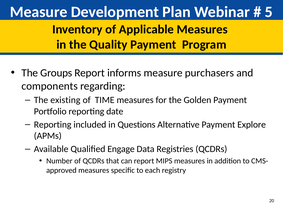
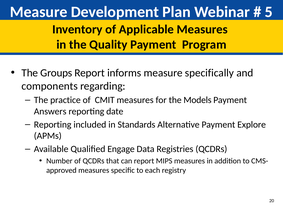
purchasers: purchasers -> specifically
existing: existing -> practice
TIME: TIME -> CMIT
Golden: Golden -> Models
Portfolio: Portfolio -> Answers
Questions: Questions -> Standards
